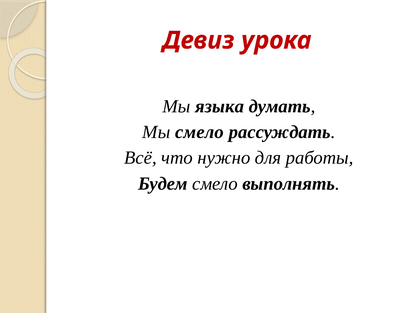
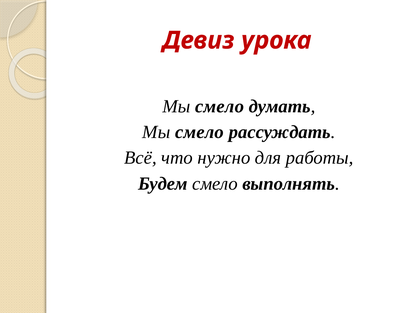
языка at (220, 106): языка -> смело
